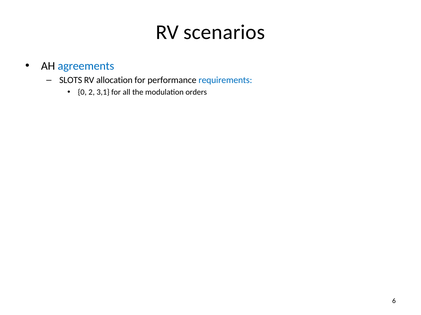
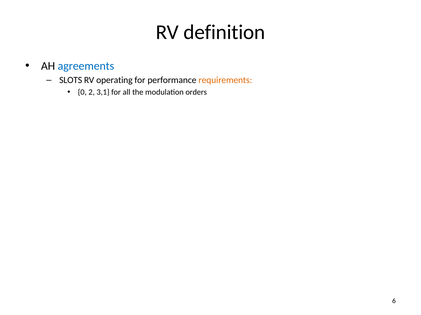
scenarios: scenarios -> definition
allocation: allocation -> operating
requirements colour: blue -> orange
